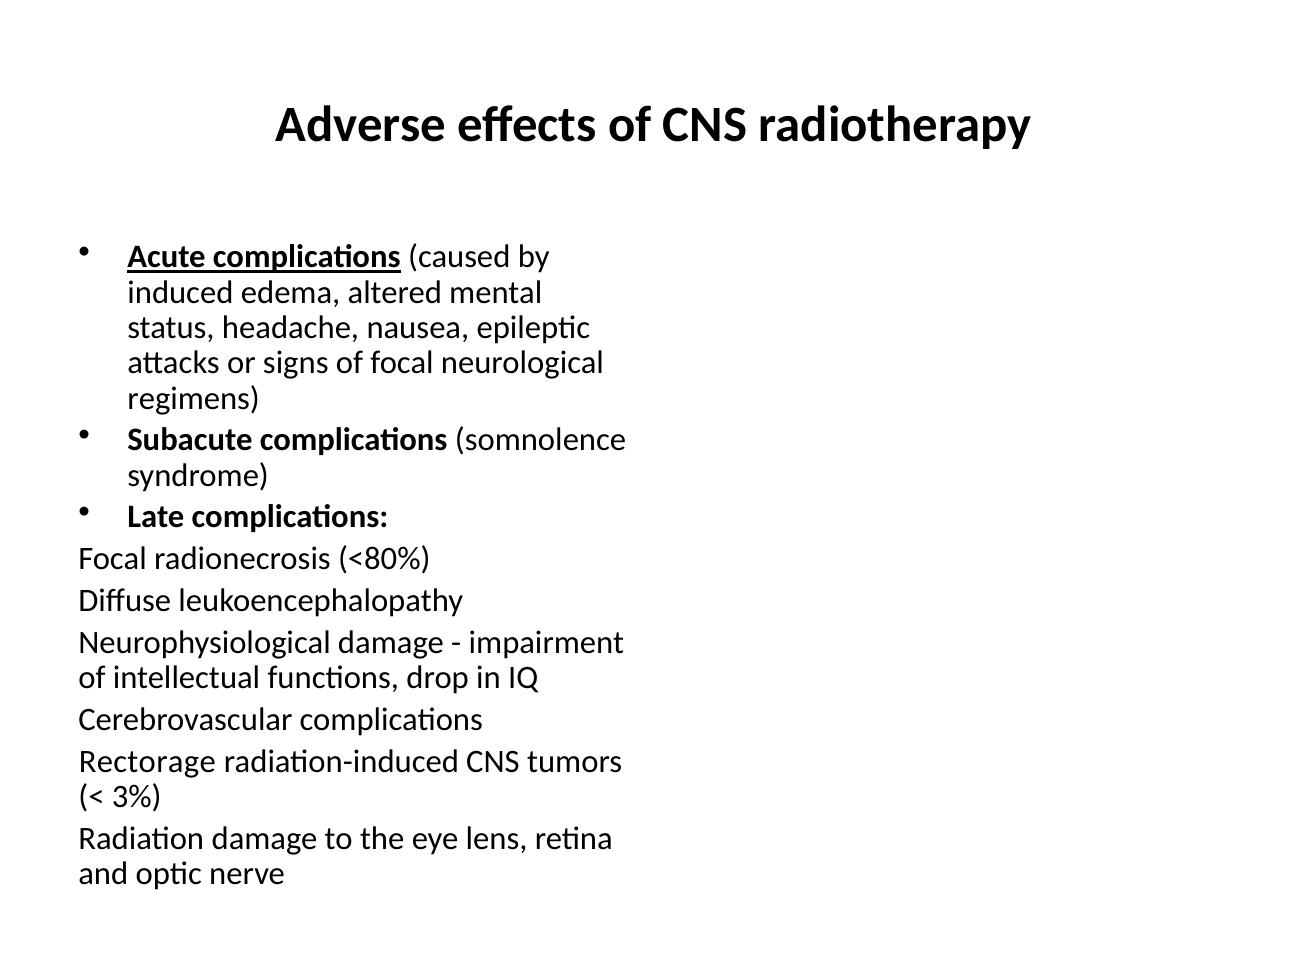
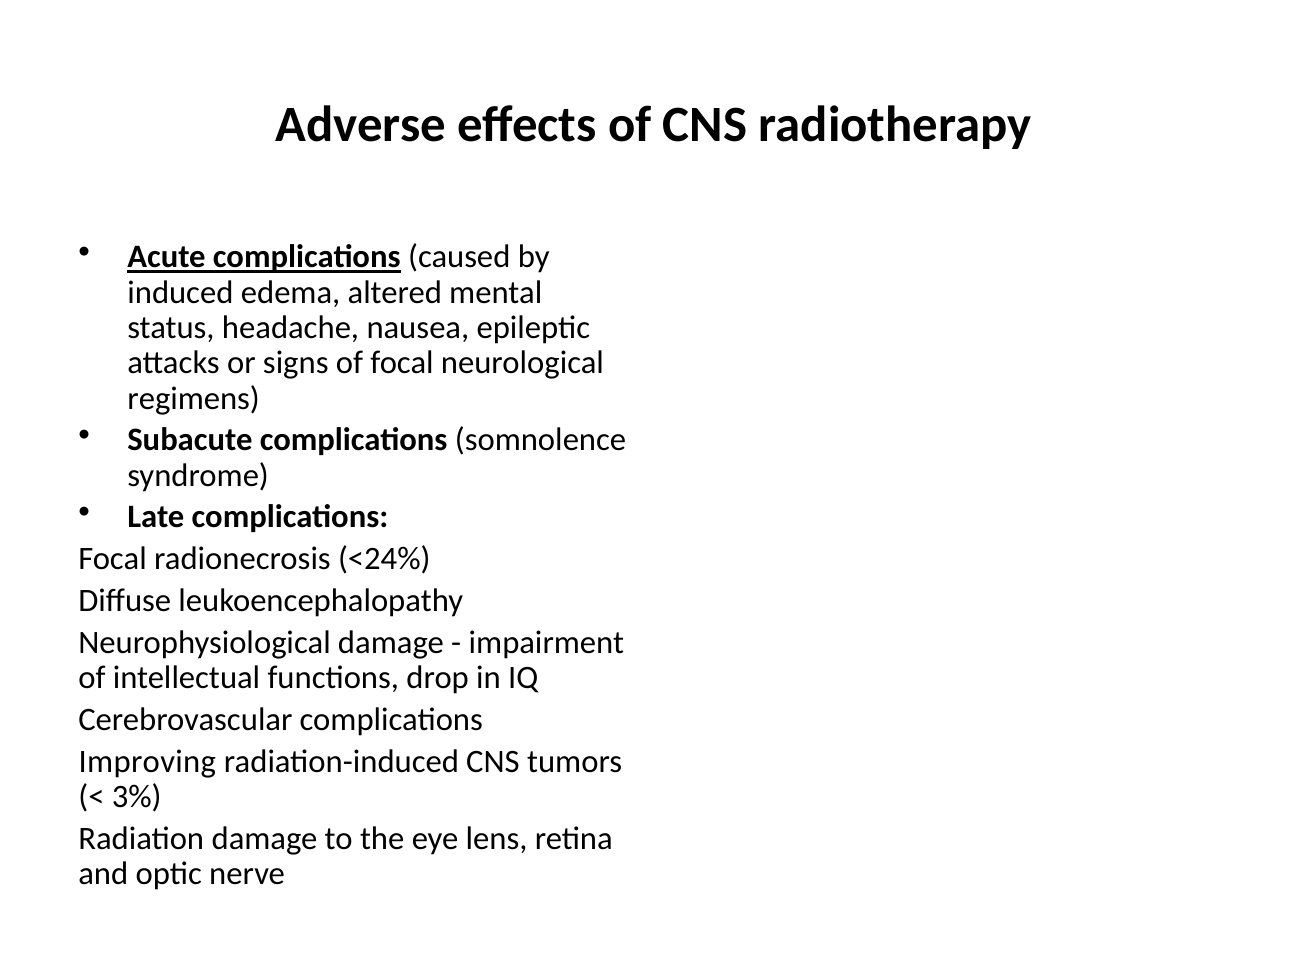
<80%: <80% -> <24%
Rectorage: Rectorage -> Improving
